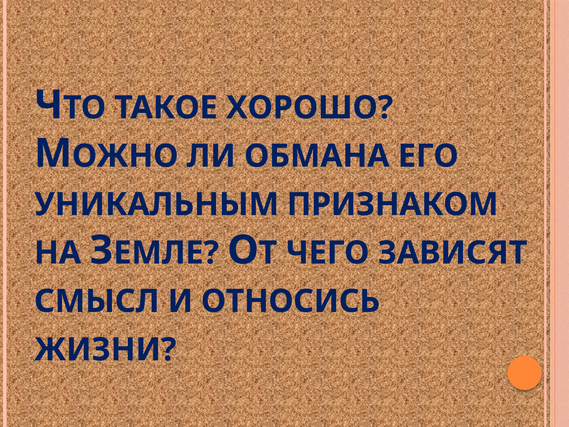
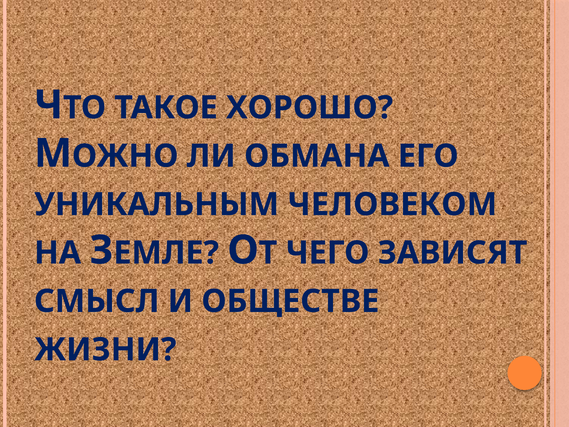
ПРИЗНАКОМ: ПРИЗНАКОМ -> ЧЕЛОВЕКОМ
ОТНОСИСЬ: ОТНОСИСЬ -> ОБЩЕСТВЕ
